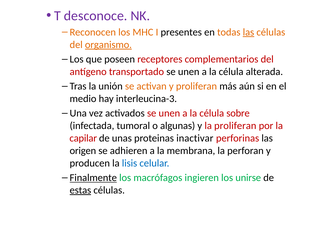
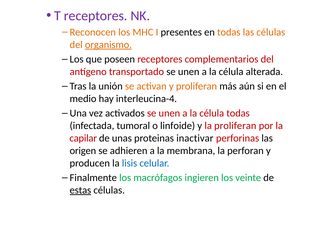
T desconoce: desconoce -> receptores
las at (248, 32) underline: present -> none
interleucina-3: interleucina-3 -> interleucina-4
célula sobre: sobre -> todas
algunas: algunas -> linfoide
Finalmente underline: present -> none
unirse: unirse -> veinte
